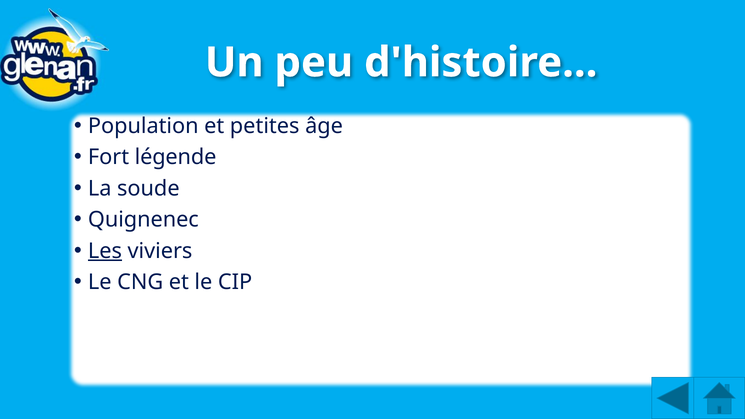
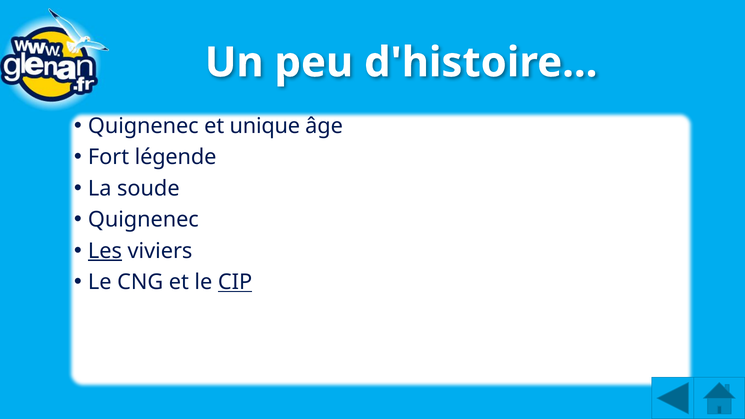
Population at (143, 126): Population -> Quignenec
petites: petites -> unique
CIP underline: none -> present
